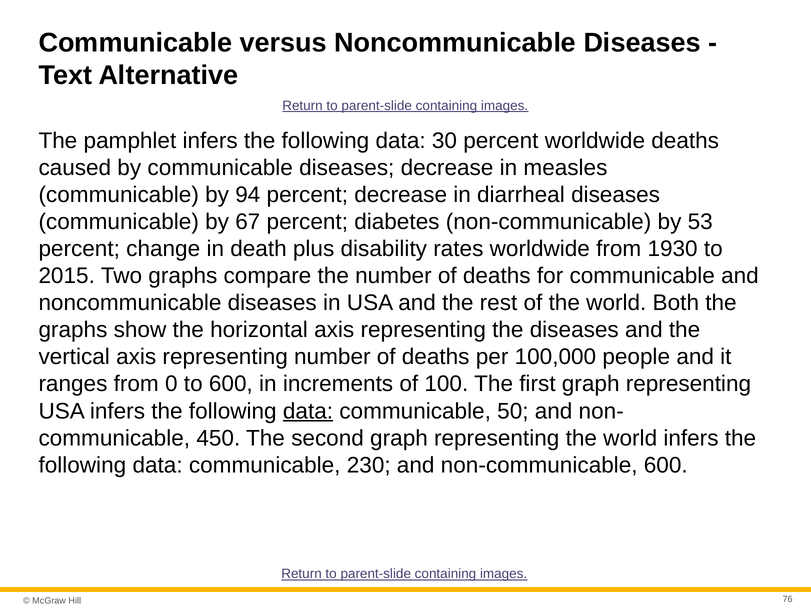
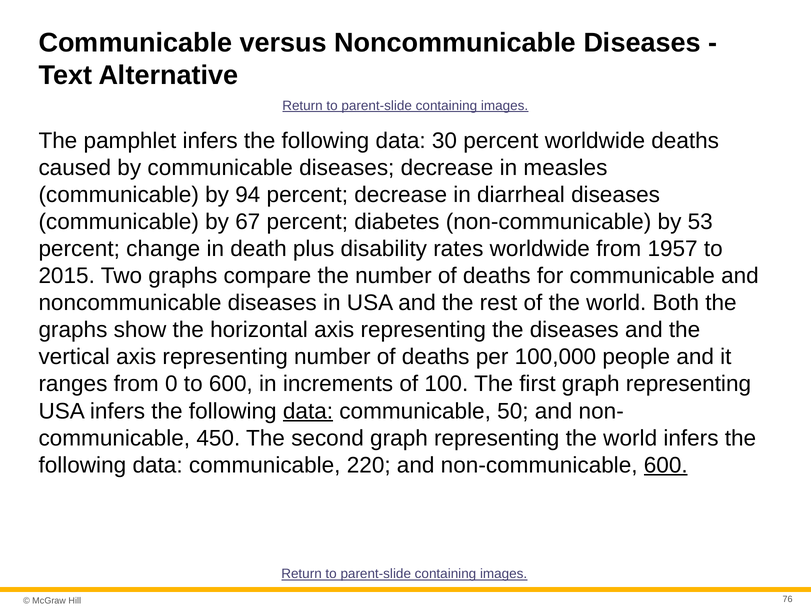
1930: 1930 -> 1957
230: 230 -> 220
600 at (666, 465) underline: none -> present
